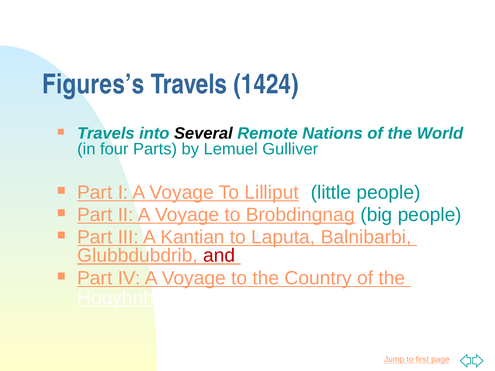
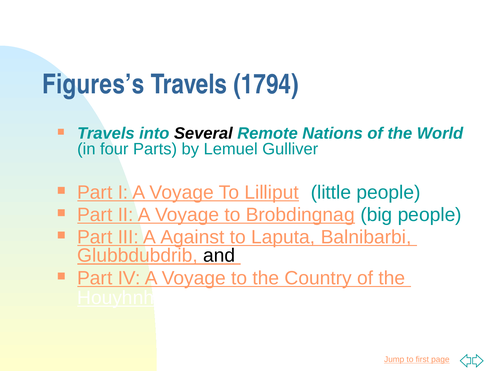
1424: 1424 -> 1794
Kantian: Kantian -> Against
and colour: red -> black
